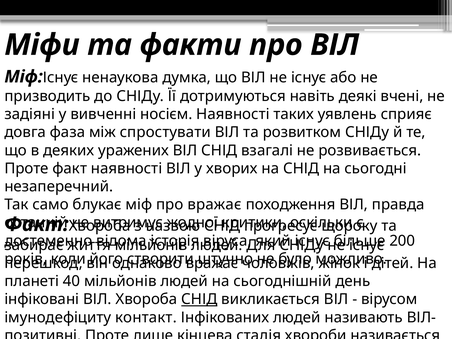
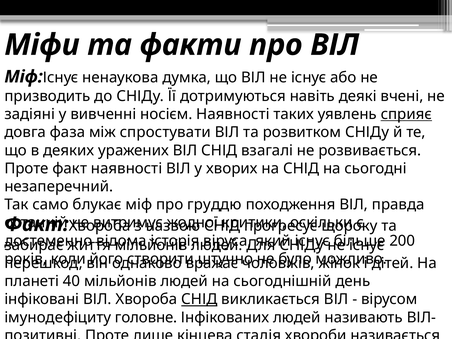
сприяє underline: none -> present
про вражає: вражає -> груддю
контакт: контакт -> головне
